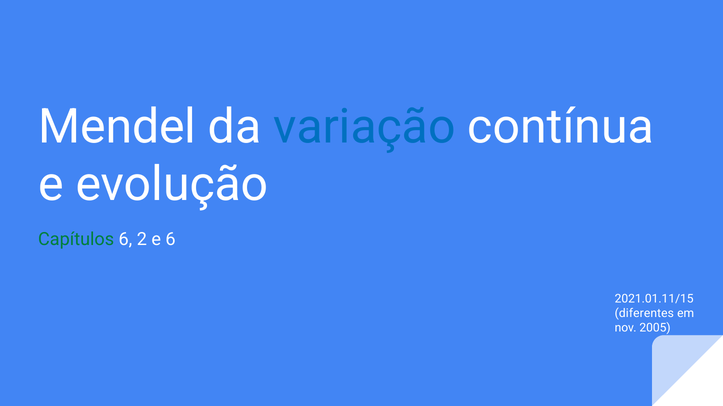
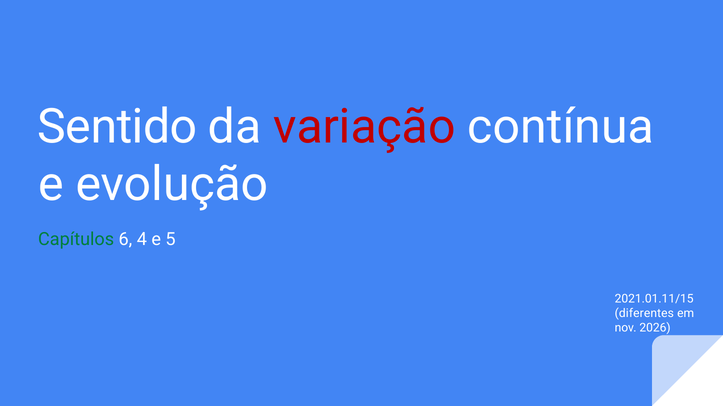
Mendel: Mendel -> Sentido
variação colour: blue -> red
2: 2 -> 4
e 6: 6 -> 5
2005: 2005 -> 2026
